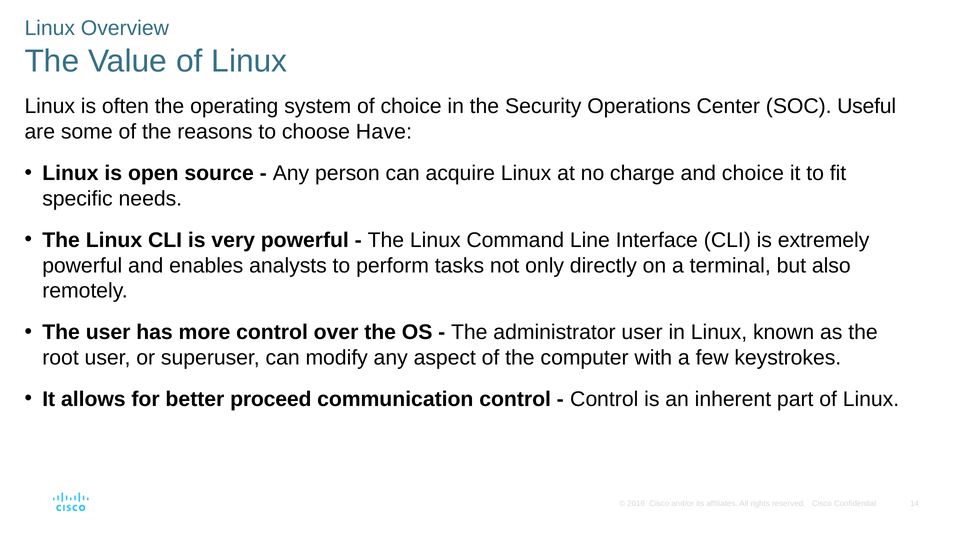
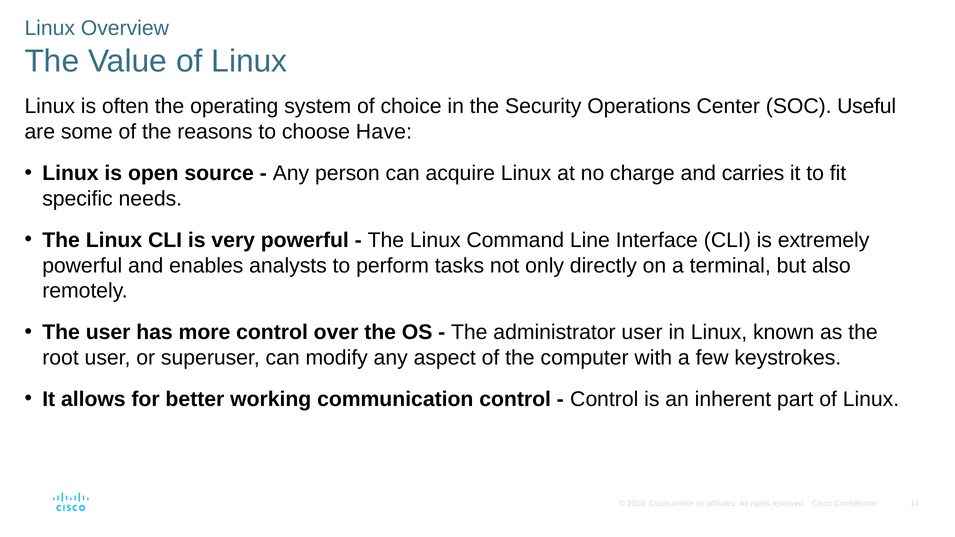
and choice: choice -> carries
proceed: proceed -> working
